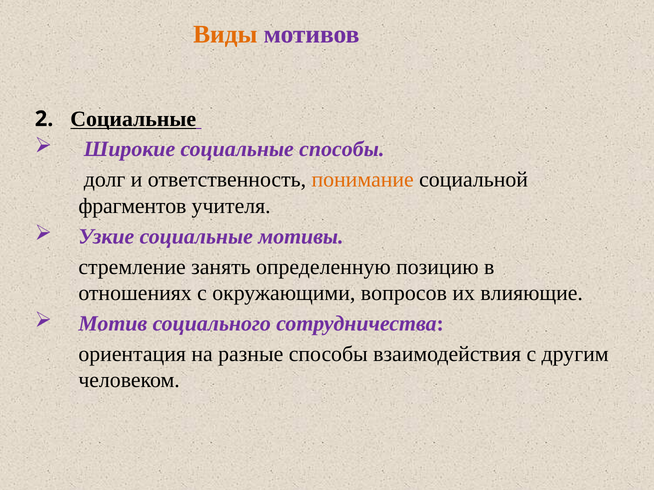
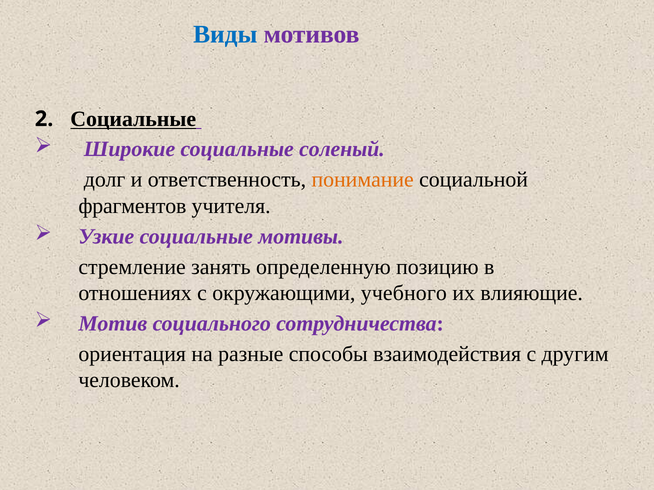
Виды colour: orange -> blue
социальные способы: способы -> соленый
вопросов: вопросов -> учебного
